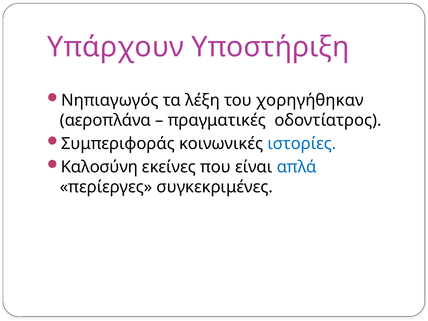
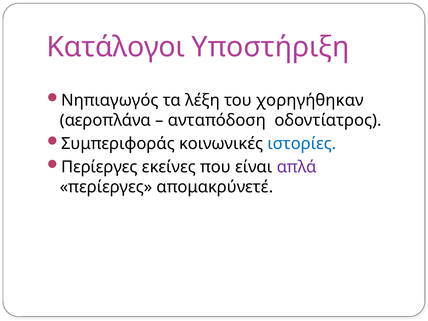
Υπάρχουν: Υπάρχουν -> Κατάλογοι
πραγματικές: πραγματικές -> ανταπόδοση
Καλοσύνη at (99, 167): Καλοσύνη -> Περίεργες
απλά colour: blue -> purple
συγκεκριμένες: συγκεκριμένες -> απομακρύνετέ
